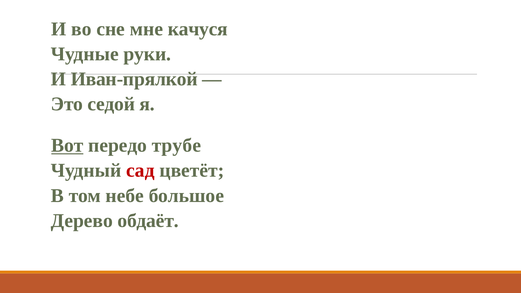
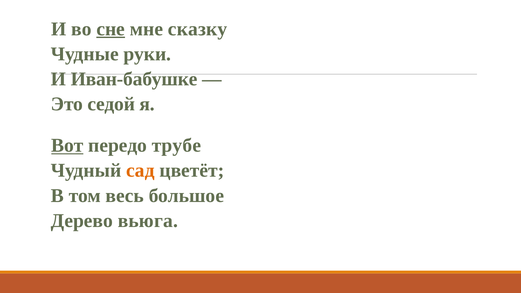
сне underline: none -> present
качуся: качуся -> сказку
Иван-прялкой: Иван-прялкой -> Иван-бабушке
сад colour: red -> orange
небе: небе -> весь
обдаёт: обдаёт -> вьюга
